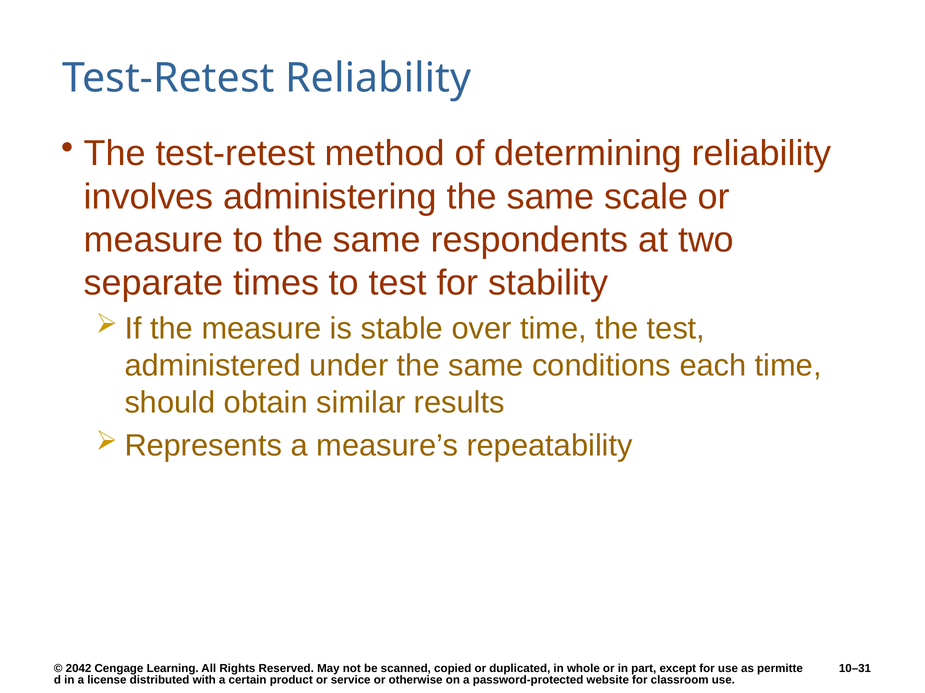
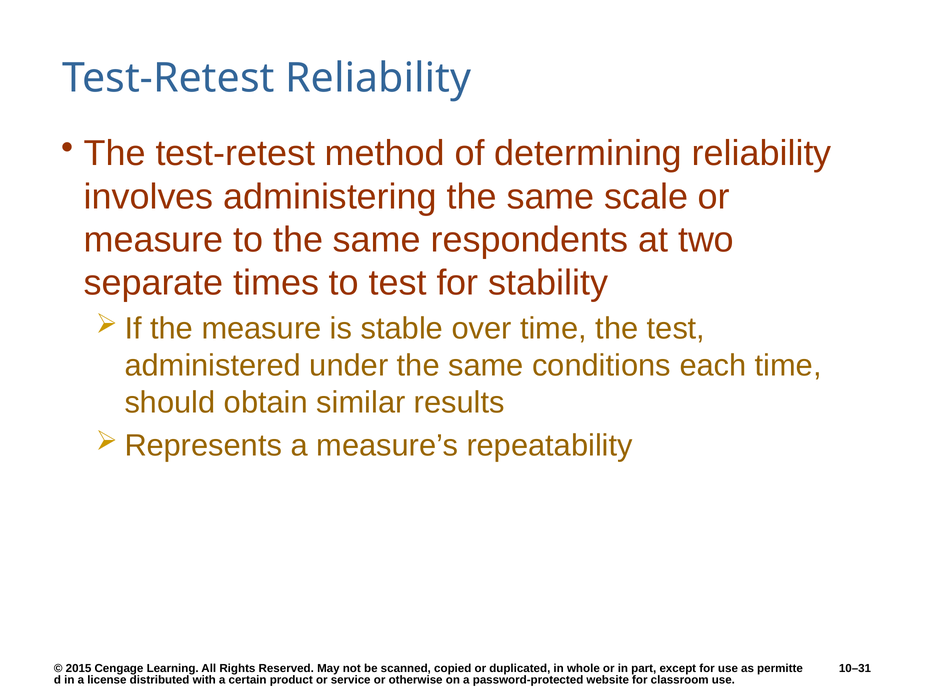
2042: 2042 -> 2015
